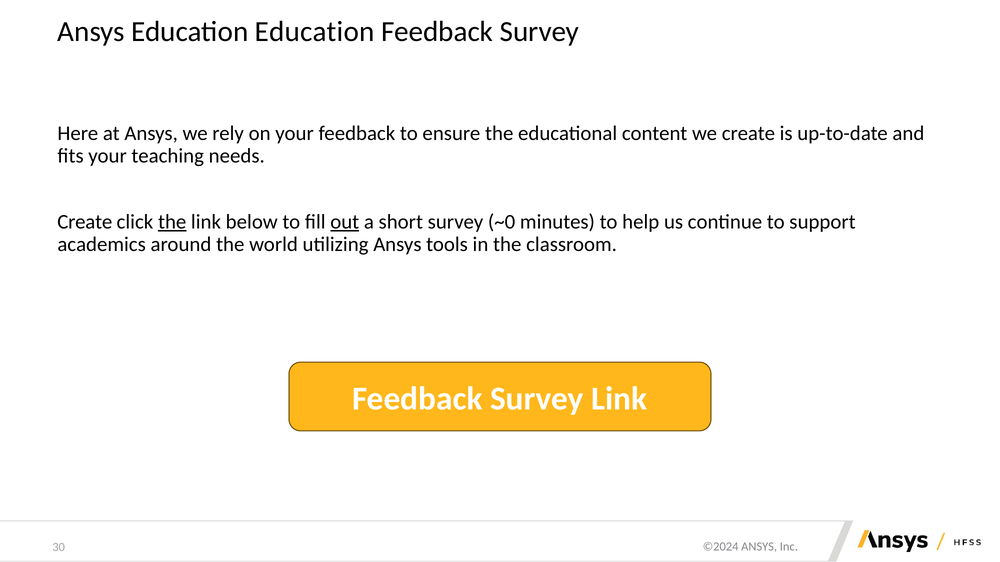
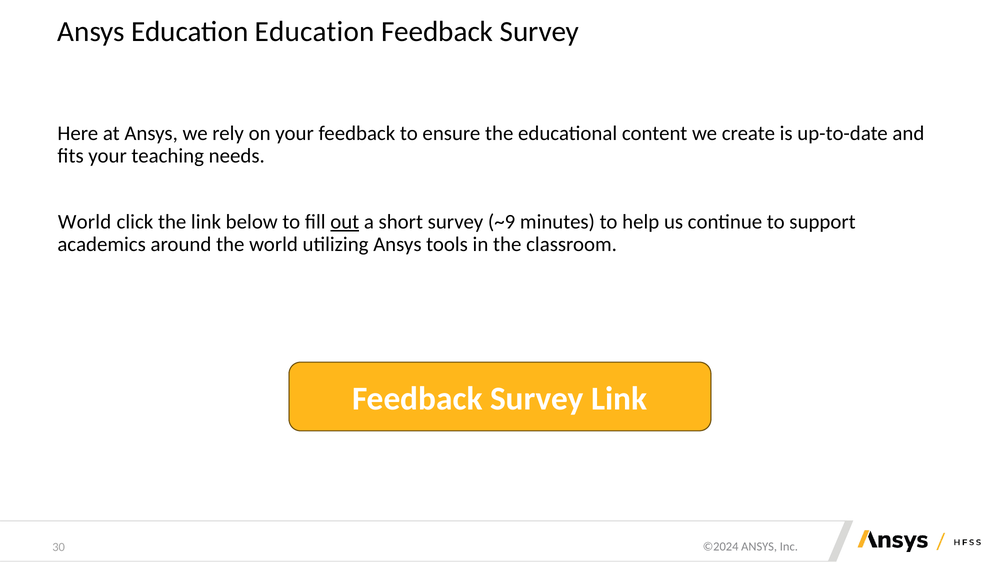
Create at (85, 222): Create -> World
the at (172, 222) underline: present -> none
~0: ~0 -> ~9
